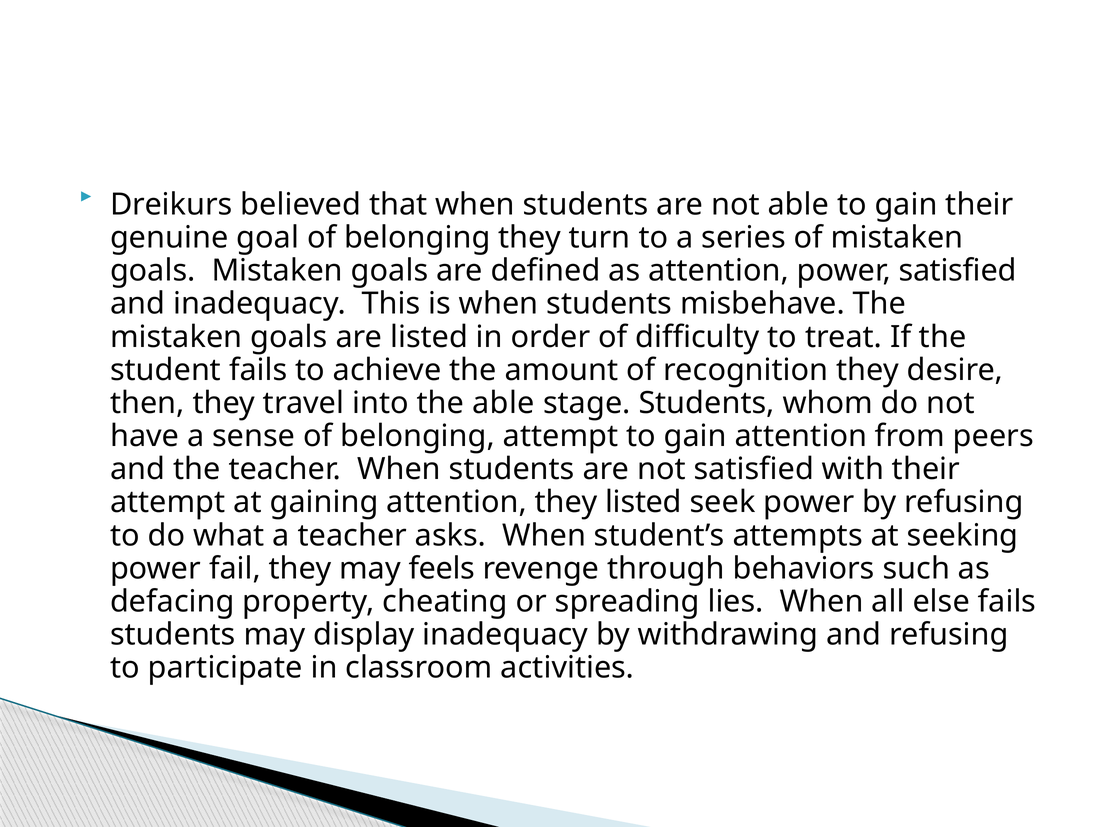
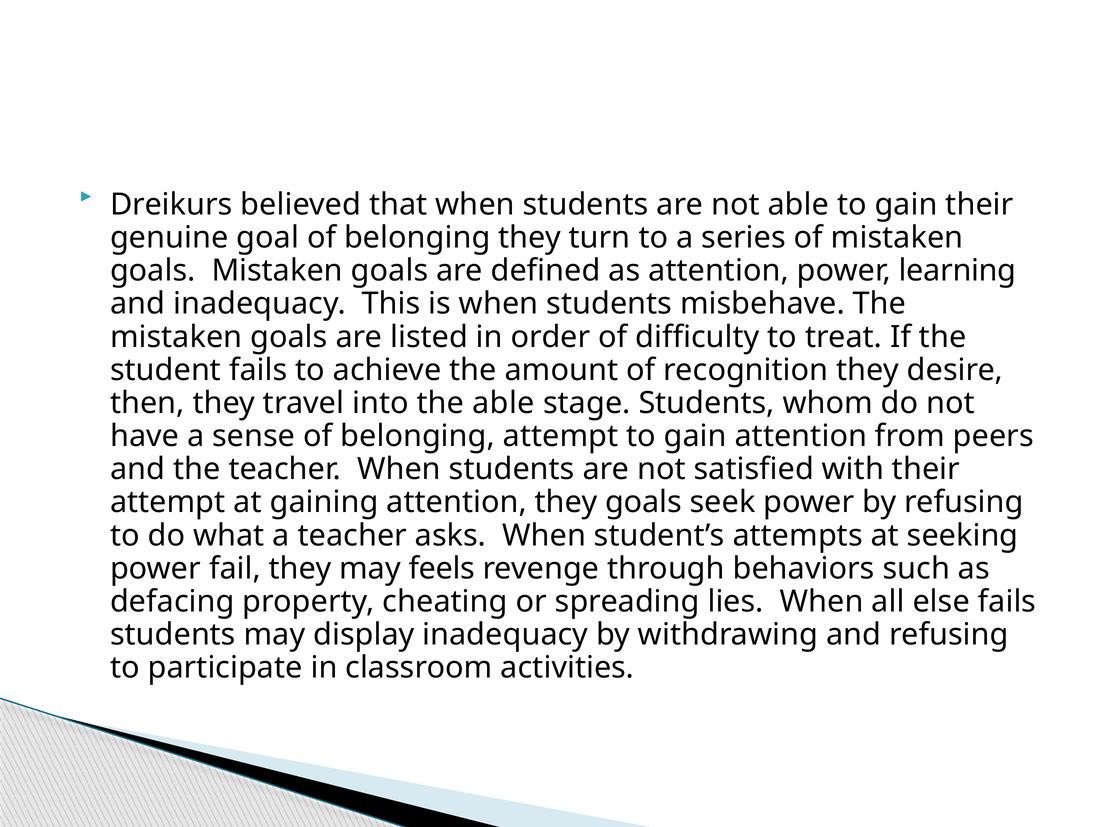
power satisfied: satisfied -> learning
they listed: listed -> goals
